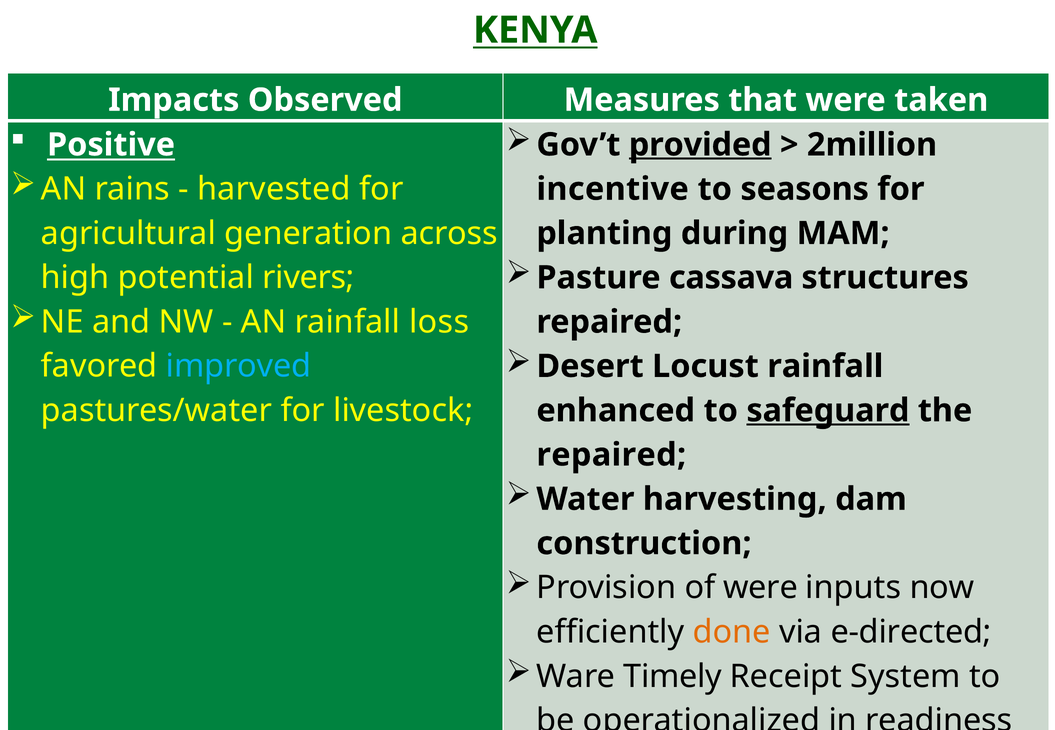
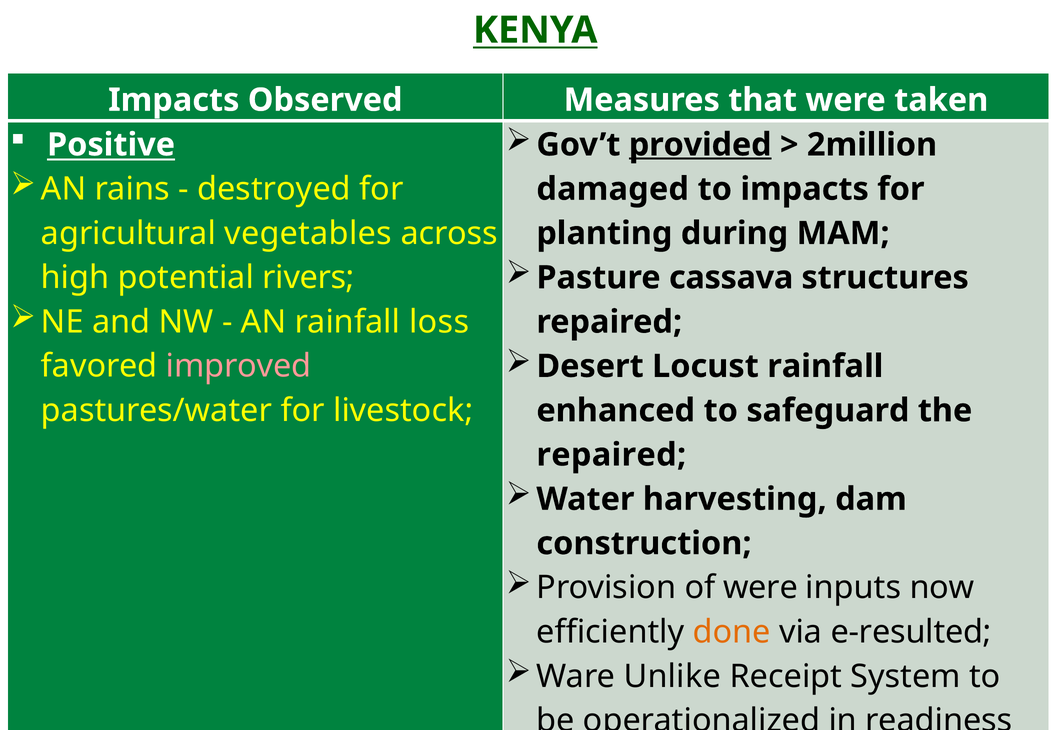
harvested: harvested -> destroyed
incentive: incentive -> damaged
to seasons: seasons -> impacts
generation: generation -> vegetables
improved colour: light blue -> pink
safeguard underline: present -> none
e-directed: e-directed -> e-resulted
Timely: Timely -> Unlike
